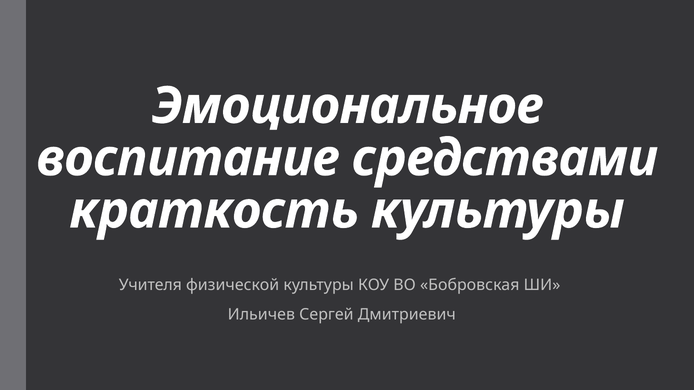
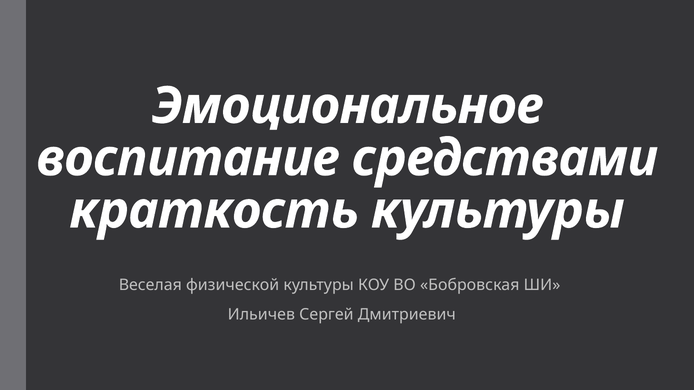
Учителя: Учителя -> Веселая
